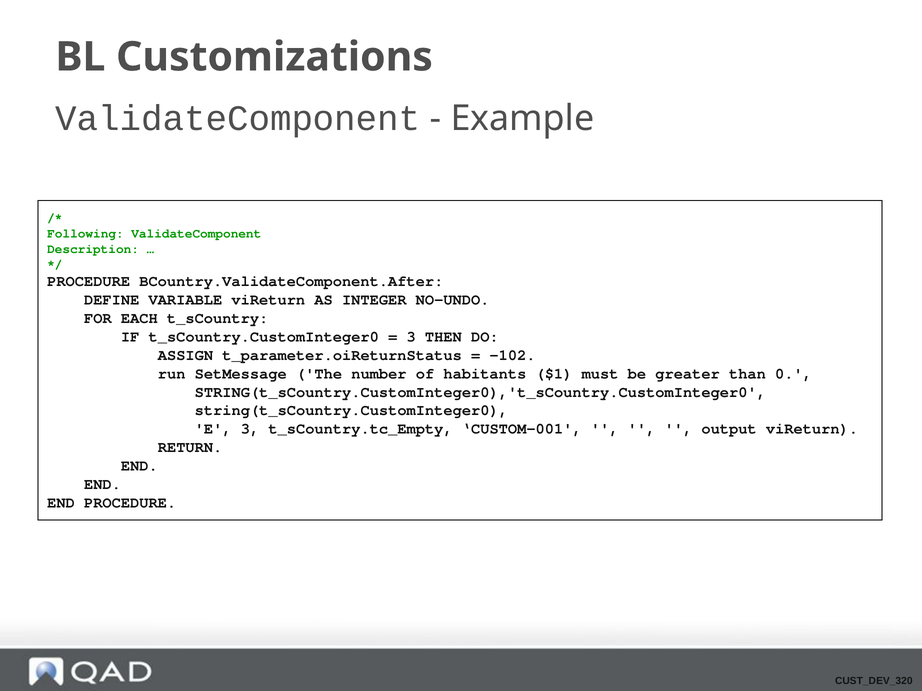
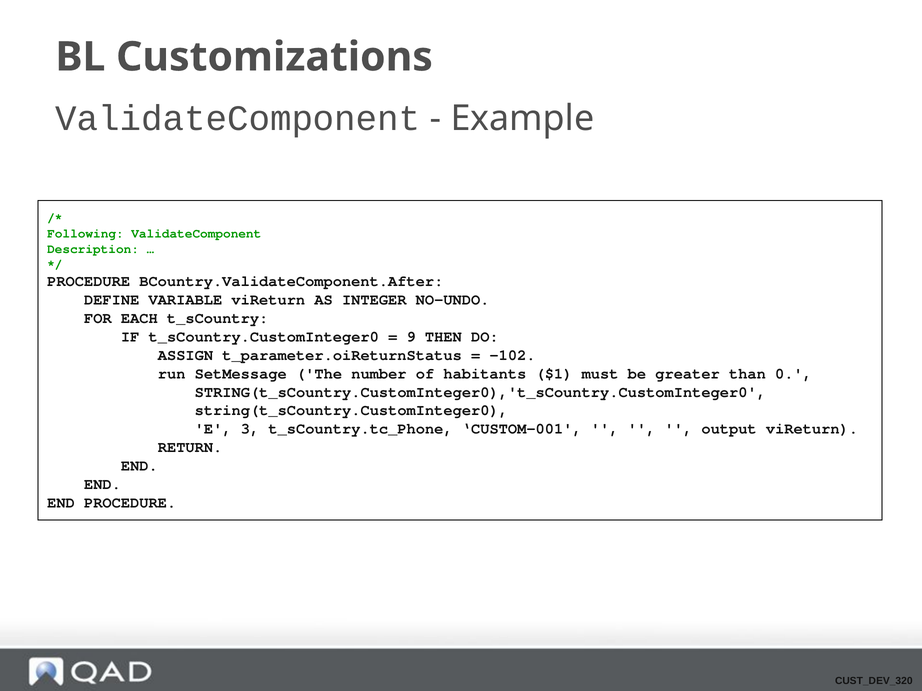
3 at (411, 337): 3 -> 9
t_sCountry.tc_Empty: t_sCountry.tc_Empty -> t_sCountry.tc_Phone
